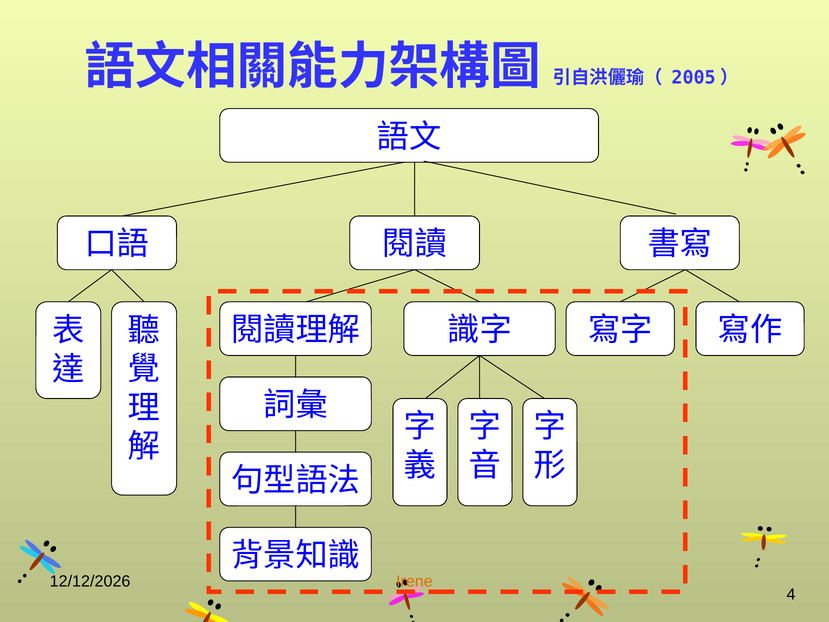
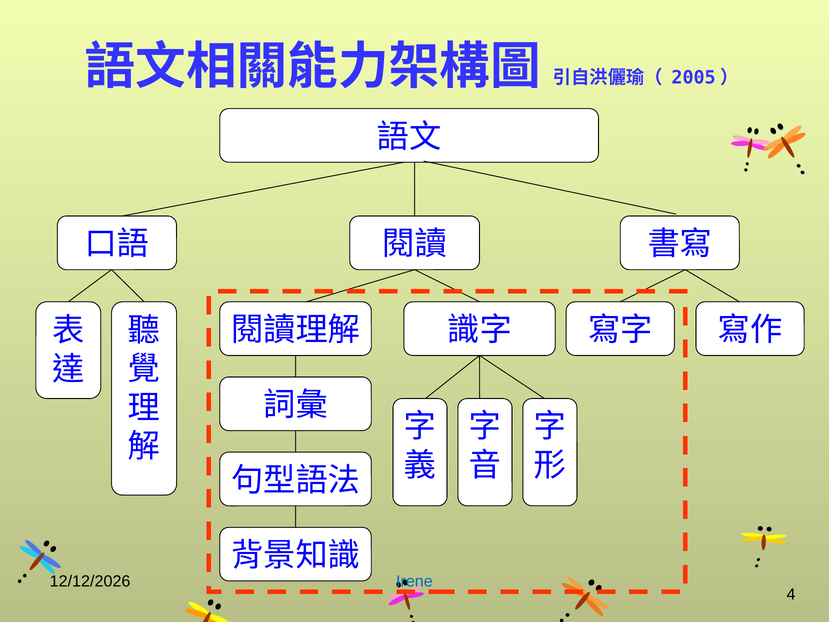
Irene colour: orange -> blue
